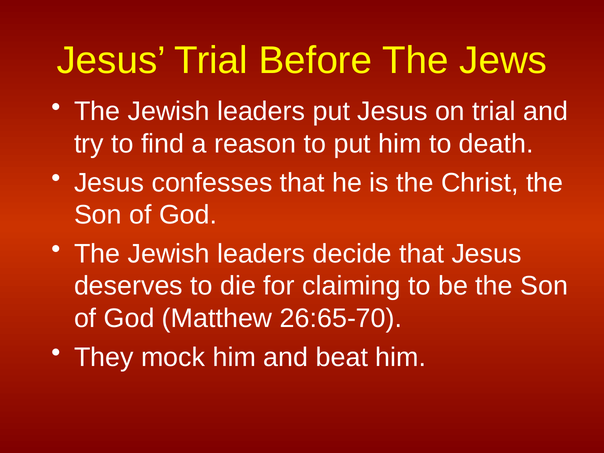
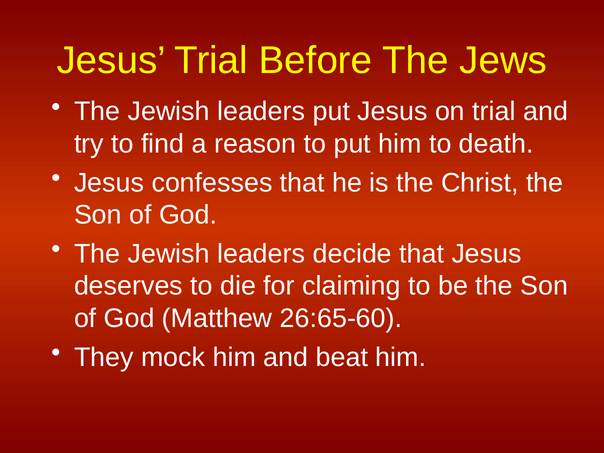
26:65-70: 26:65-70 -> 26:65-60
